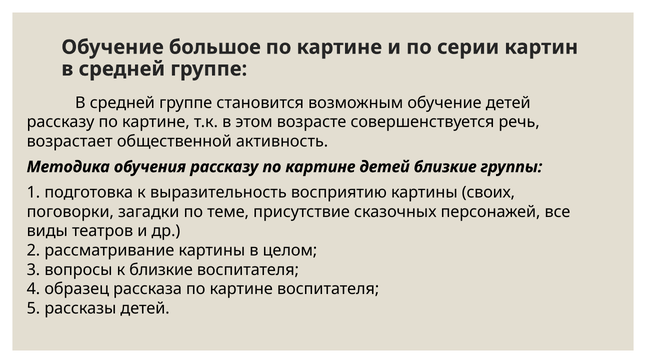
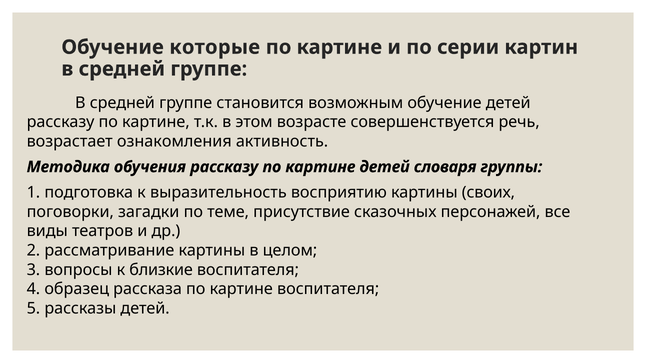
большое: большое -> которые
общественной: общественной -> ознакомления
детей близкие: близкие -> словаря
